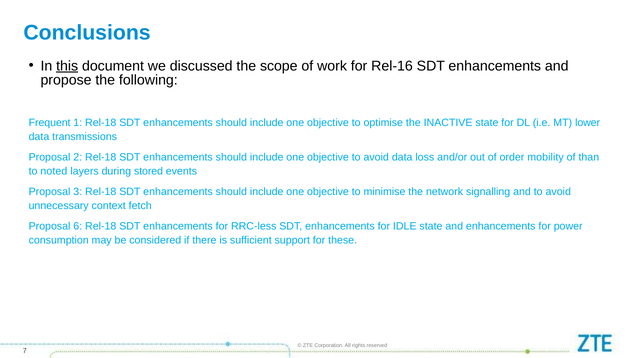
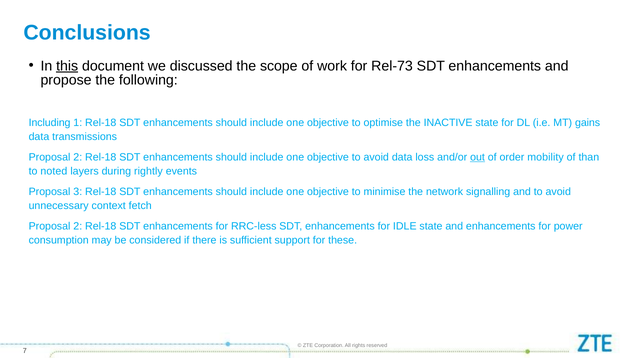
Rel-16: Rel-16 -> Rel-73
Frequent: Frequent -> Including
lower: lower -> gains
out underline: none -> present
stored: stored -> rightly
6 at (78, 226): 6 -> 2
